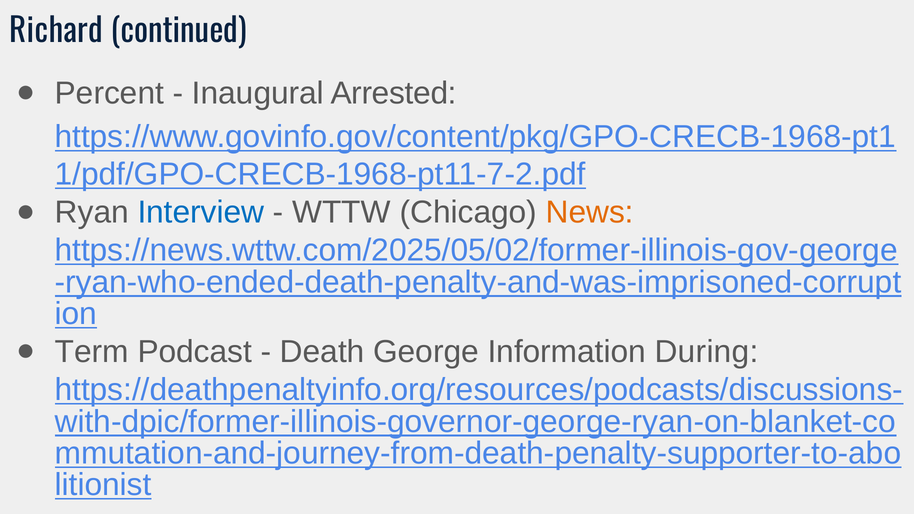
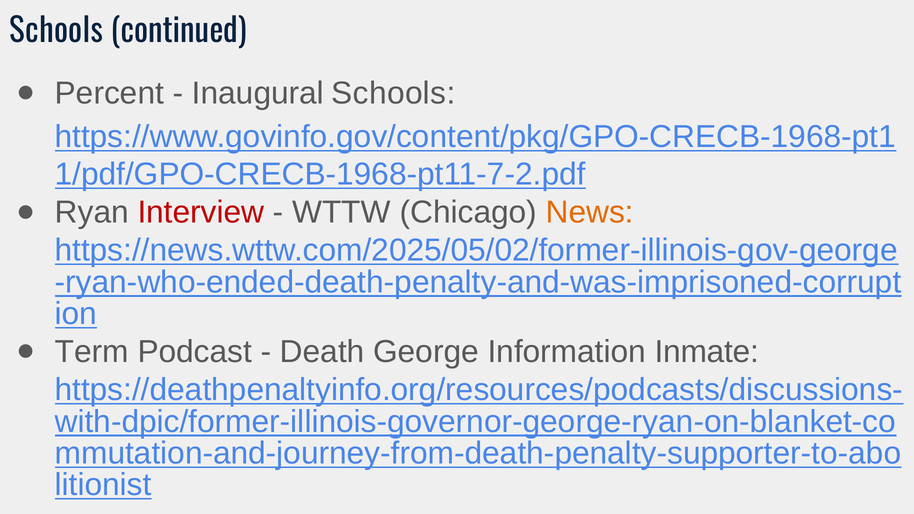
Richard at (56, 31): Richard -> Schools
Inaugural Arrested: Arrested -> Schools
Interview colour: blue -> red
During: During -> Inmate
